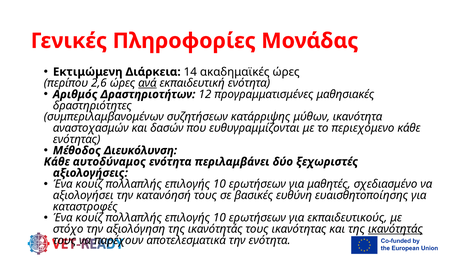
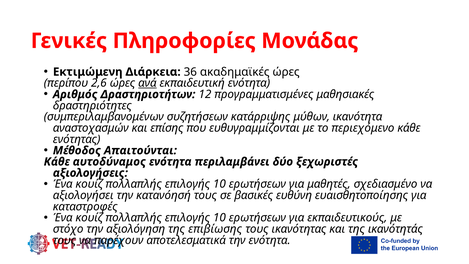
14: 14 -> 36
δασών: δασών -> επίσης
Διευκόλυνση: Διευκόλυνση -> Απαιτούνται
αξιολόγηση της ικανότητάς: ικανότητάς -> επιβίωσης
ικανότητάς at (395, 229) underline: present -> none
